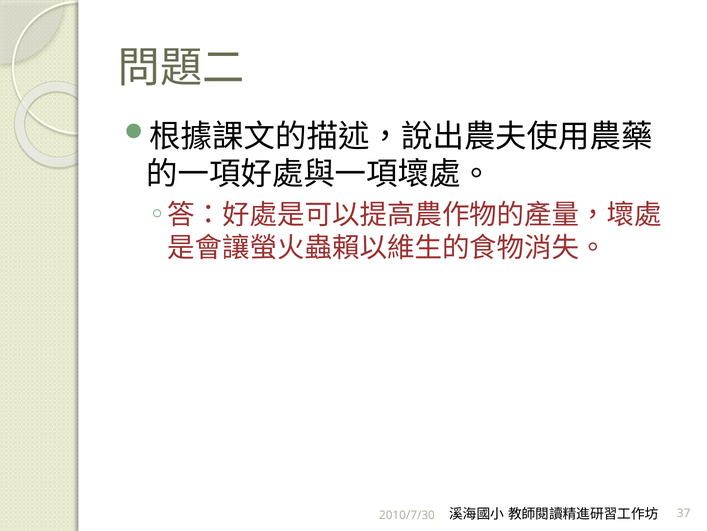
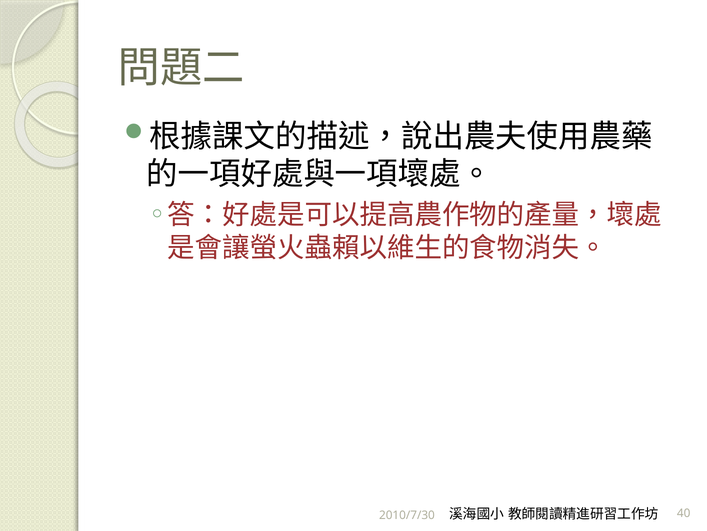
37: 37 -> 40
